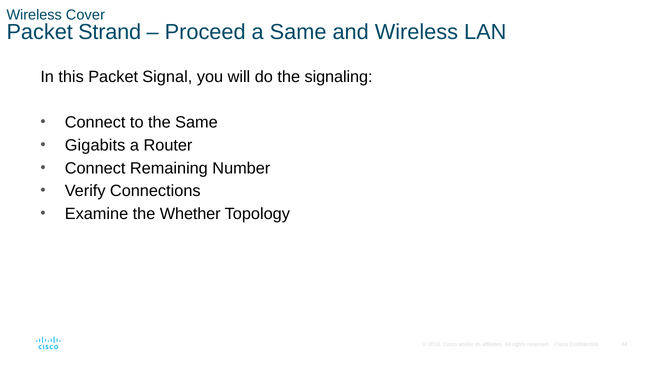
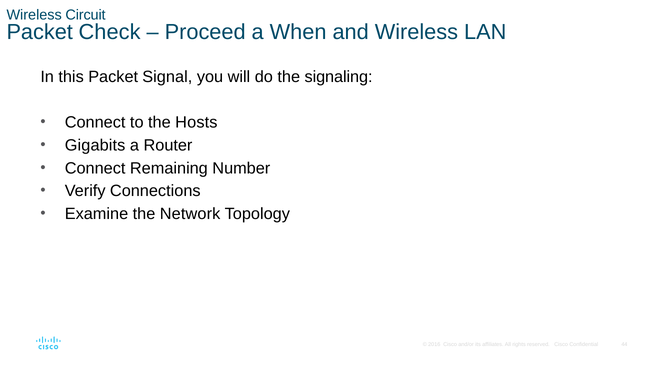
Cover: Cover -> Circuit
Strand: Strand -> Check
a Same: Same -> When
the Same: Same -> Hosts
Whether: Whether -> Network
